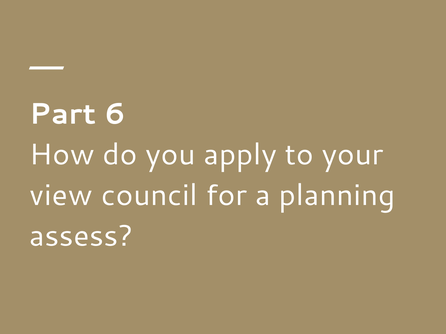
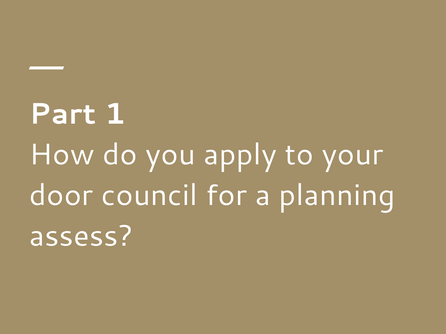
6: 6 -> 1
view: view -> door
